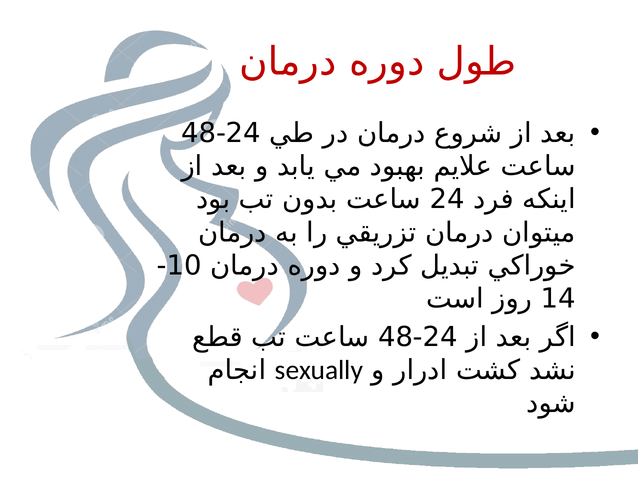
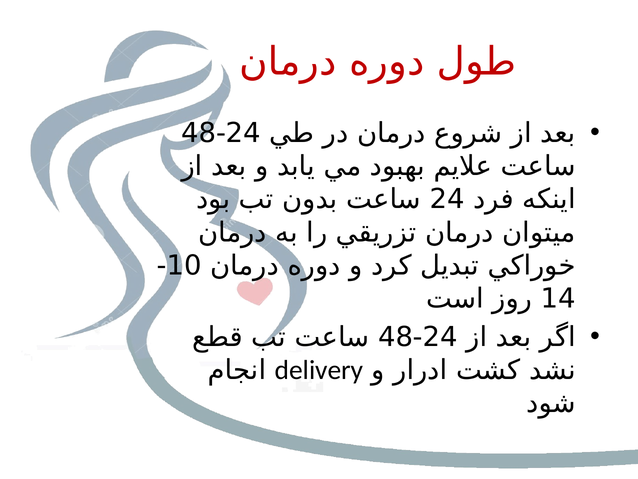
sexually: sexually -> delivery
